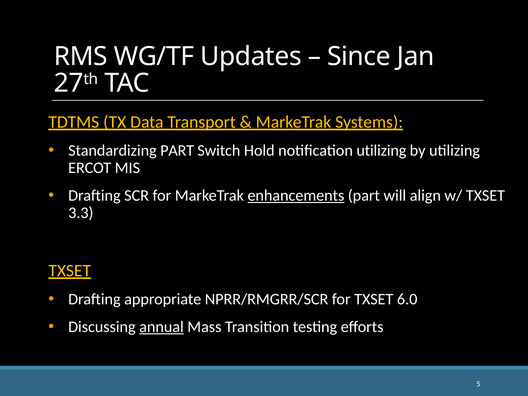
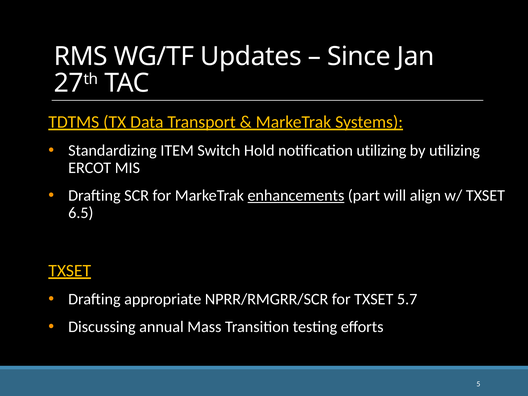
Standardizing PART: PART -> ITEM
3.3: 3.3 -> 6.5
6.0: 6.0 -> 5.7
annual underline: present -> none
